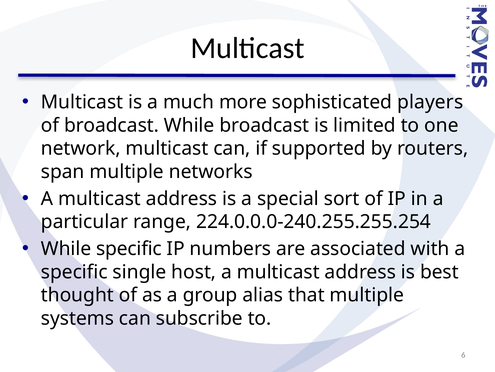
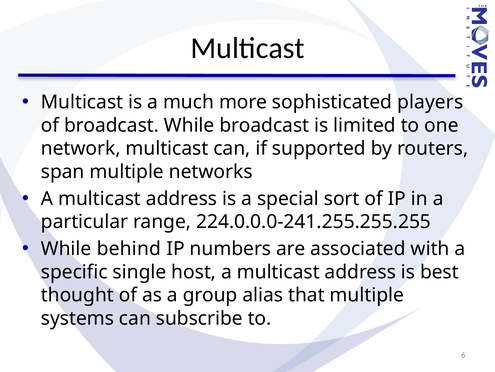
224.0.0.0-240.255.255.254: 224.0.0.0-240.255.255.254 -> 224.0.0.0-241.255.255.255
While specific: specific -> behind
